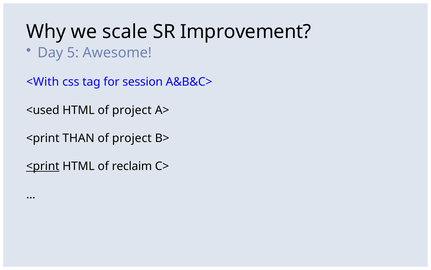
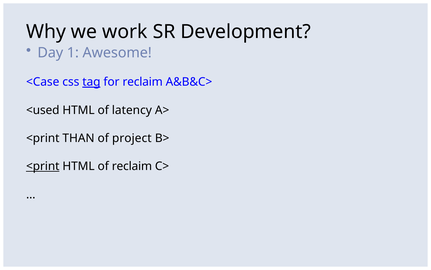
scale: scale -> work
Improvement: Improvement -> Development
5: 5 -> 1
<With: <With -> <Case
tag underline: none -> present
for session: session -> reclaim
HTML of project: project -> latency
